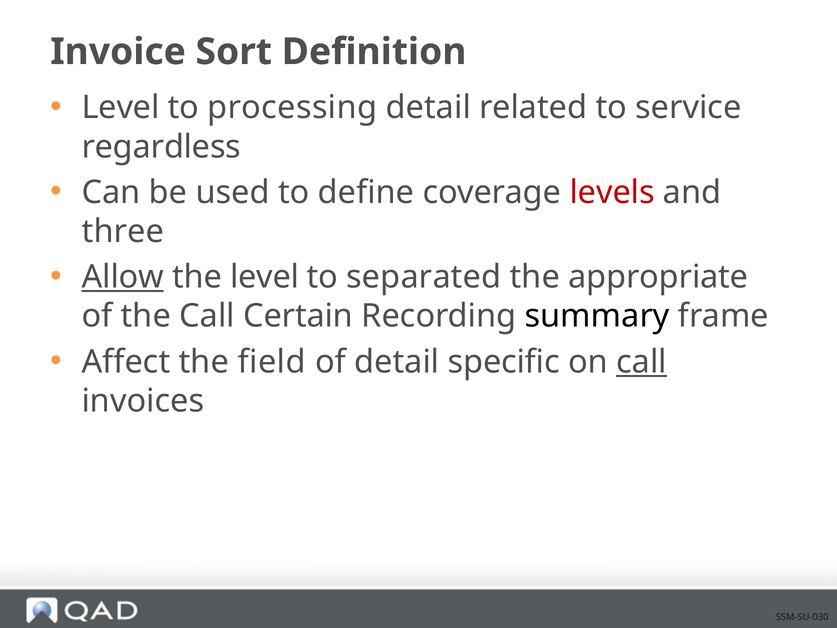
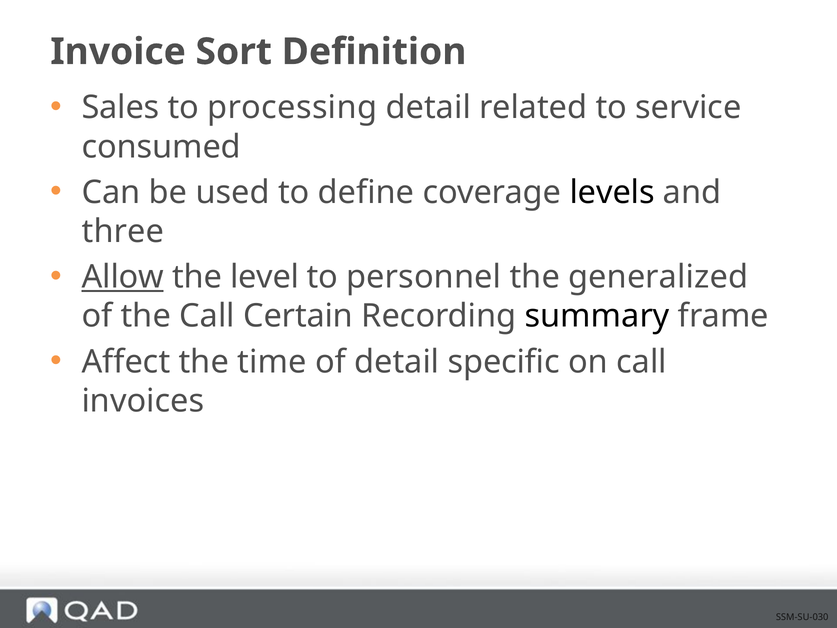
Level at (121, 108): Level -> Sales
regardless: regardless -> consumed
levels colour: red -> black
separated: separated -> personnel
appropriate: appropriate -> generalized
field: field -> time
call at (642, 362) underline: present -> none
